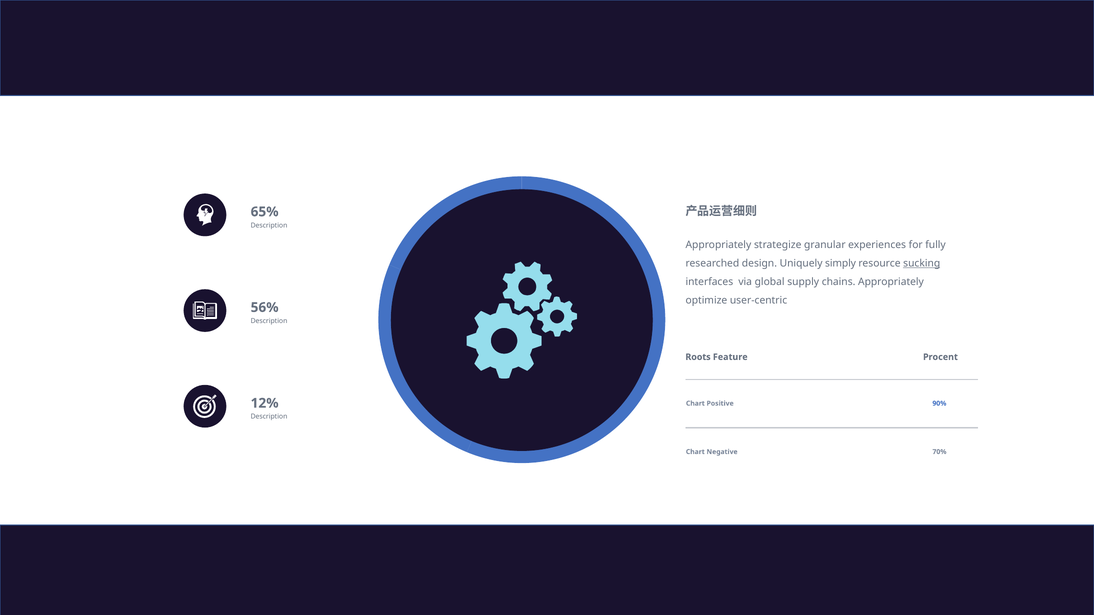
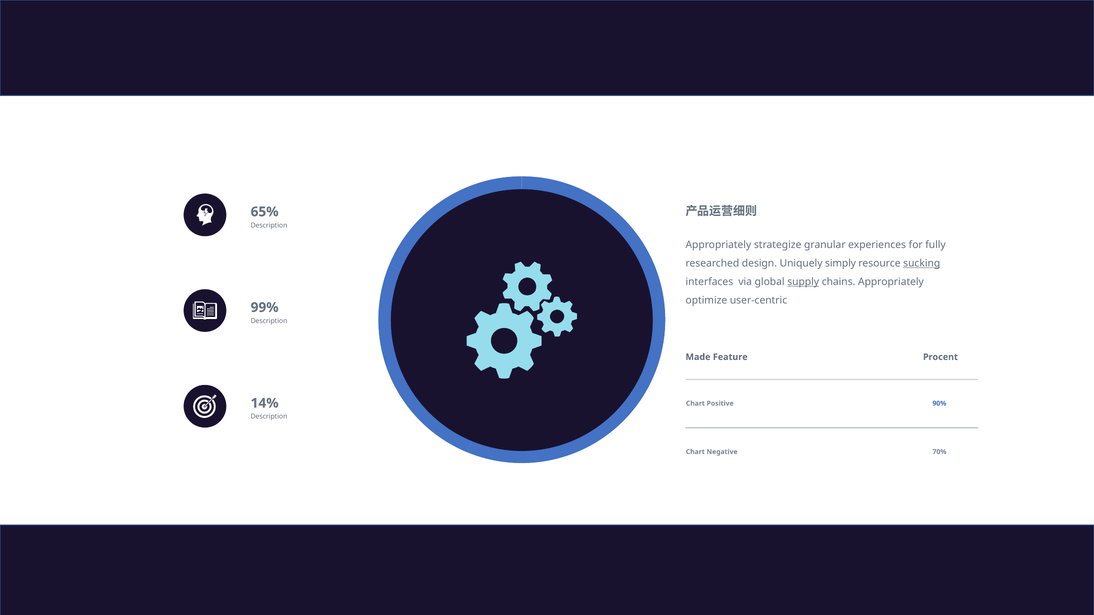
supply underline: none -> present
56%: 56% -> 99%
Roots: Roots -> Made
12%: 12% -> 14%
